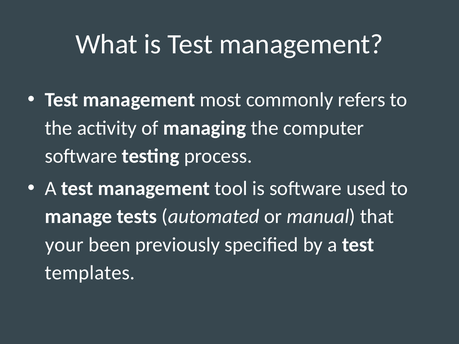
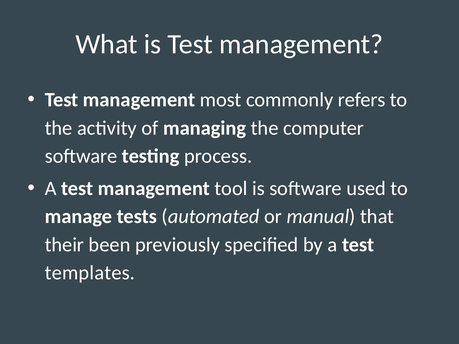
your: your -> their
